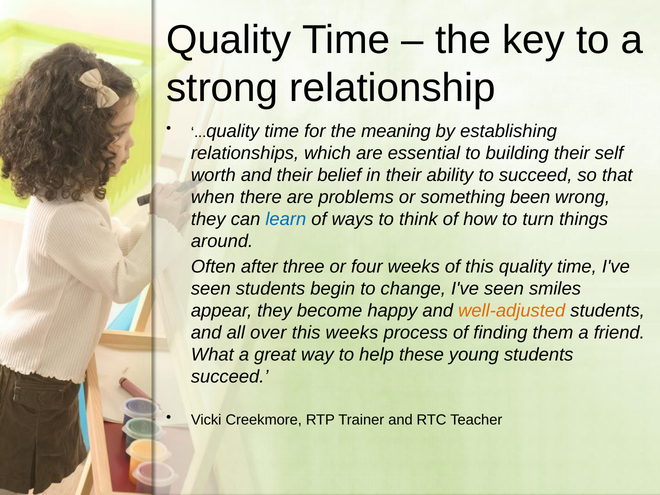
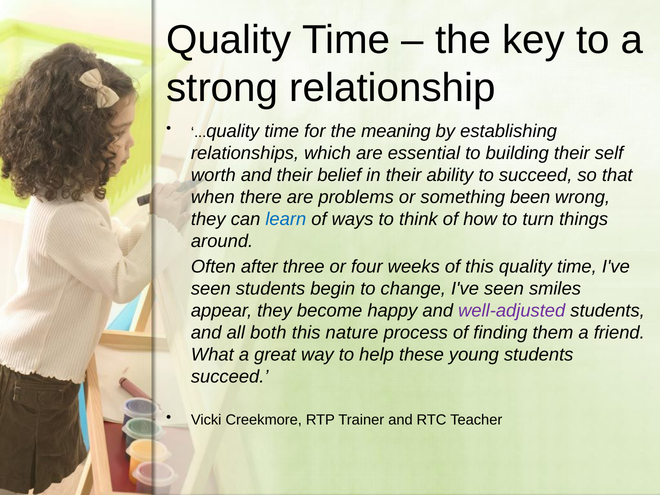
well-adjusted colour: orange -> purple
over: over -> both
this weeks: weeks -> nature
